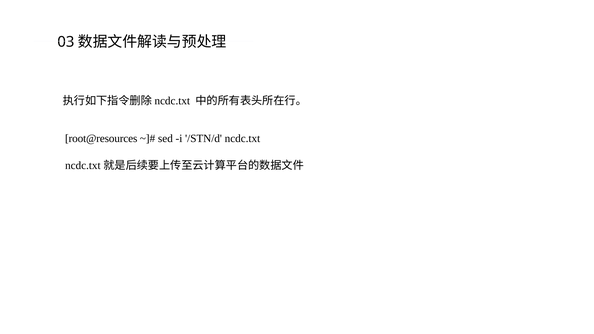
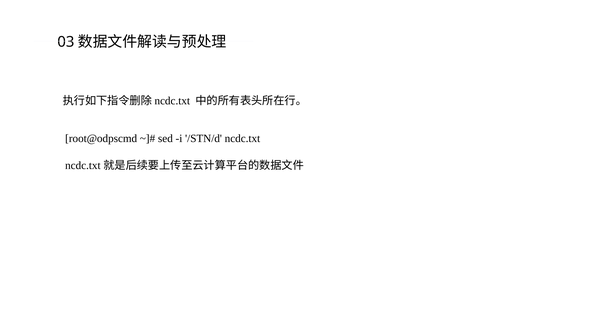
root@resources: root@resources -> root@odpscmd
